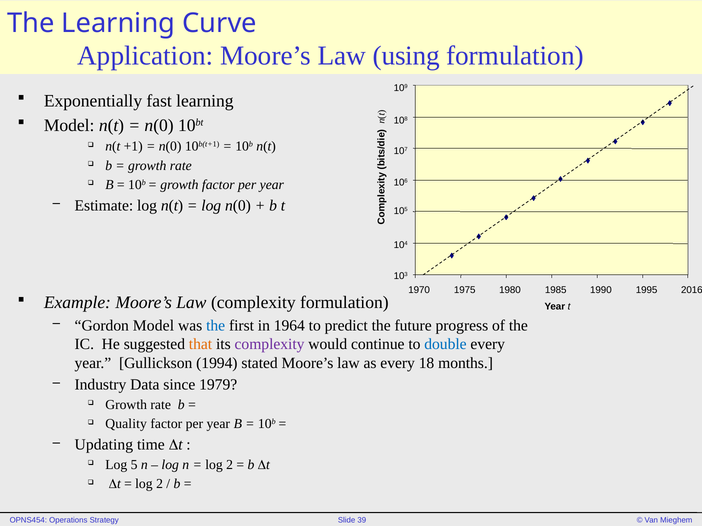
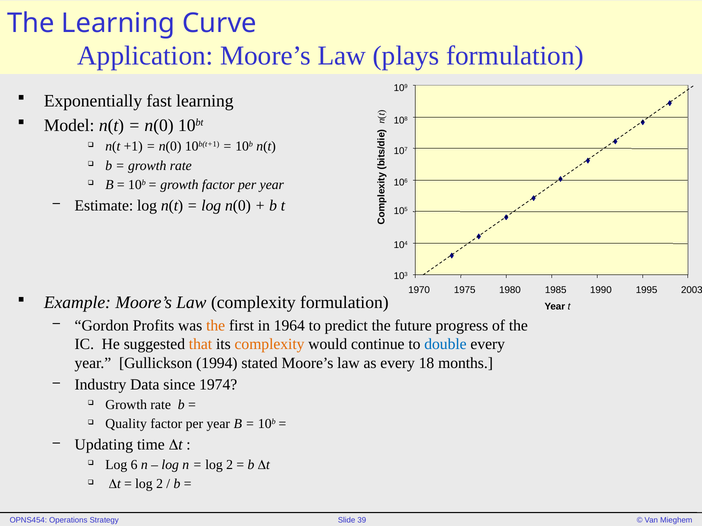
using: using -> plays
2016: 2016 -> 2003
Gordon Model: Model -> Profits
the at (216, 326) colour: blue -> orange
complexity at (270, 345) colour: purple -> orange
1979: 1979 -> 1974
5: 5 -> 6
